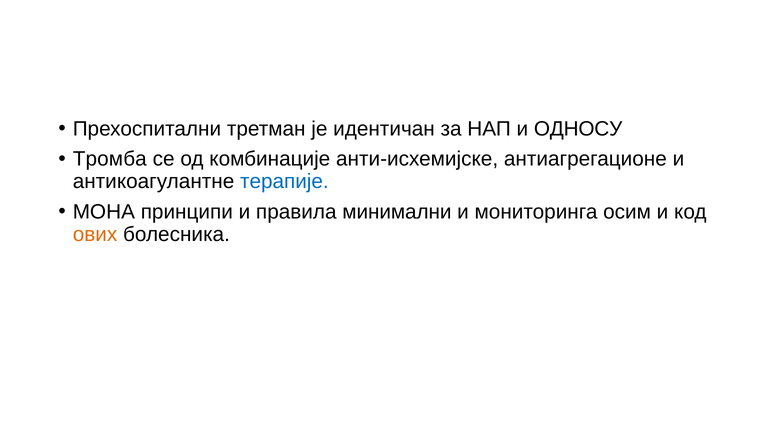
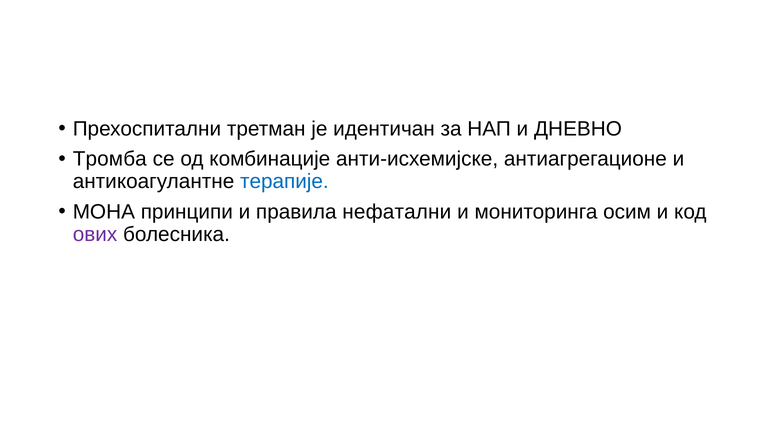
ОДНОСУ: ОДНОСУ -> ДНЕВНО
минимални: минимални -> нефатални
ових colour: orange -> purple
